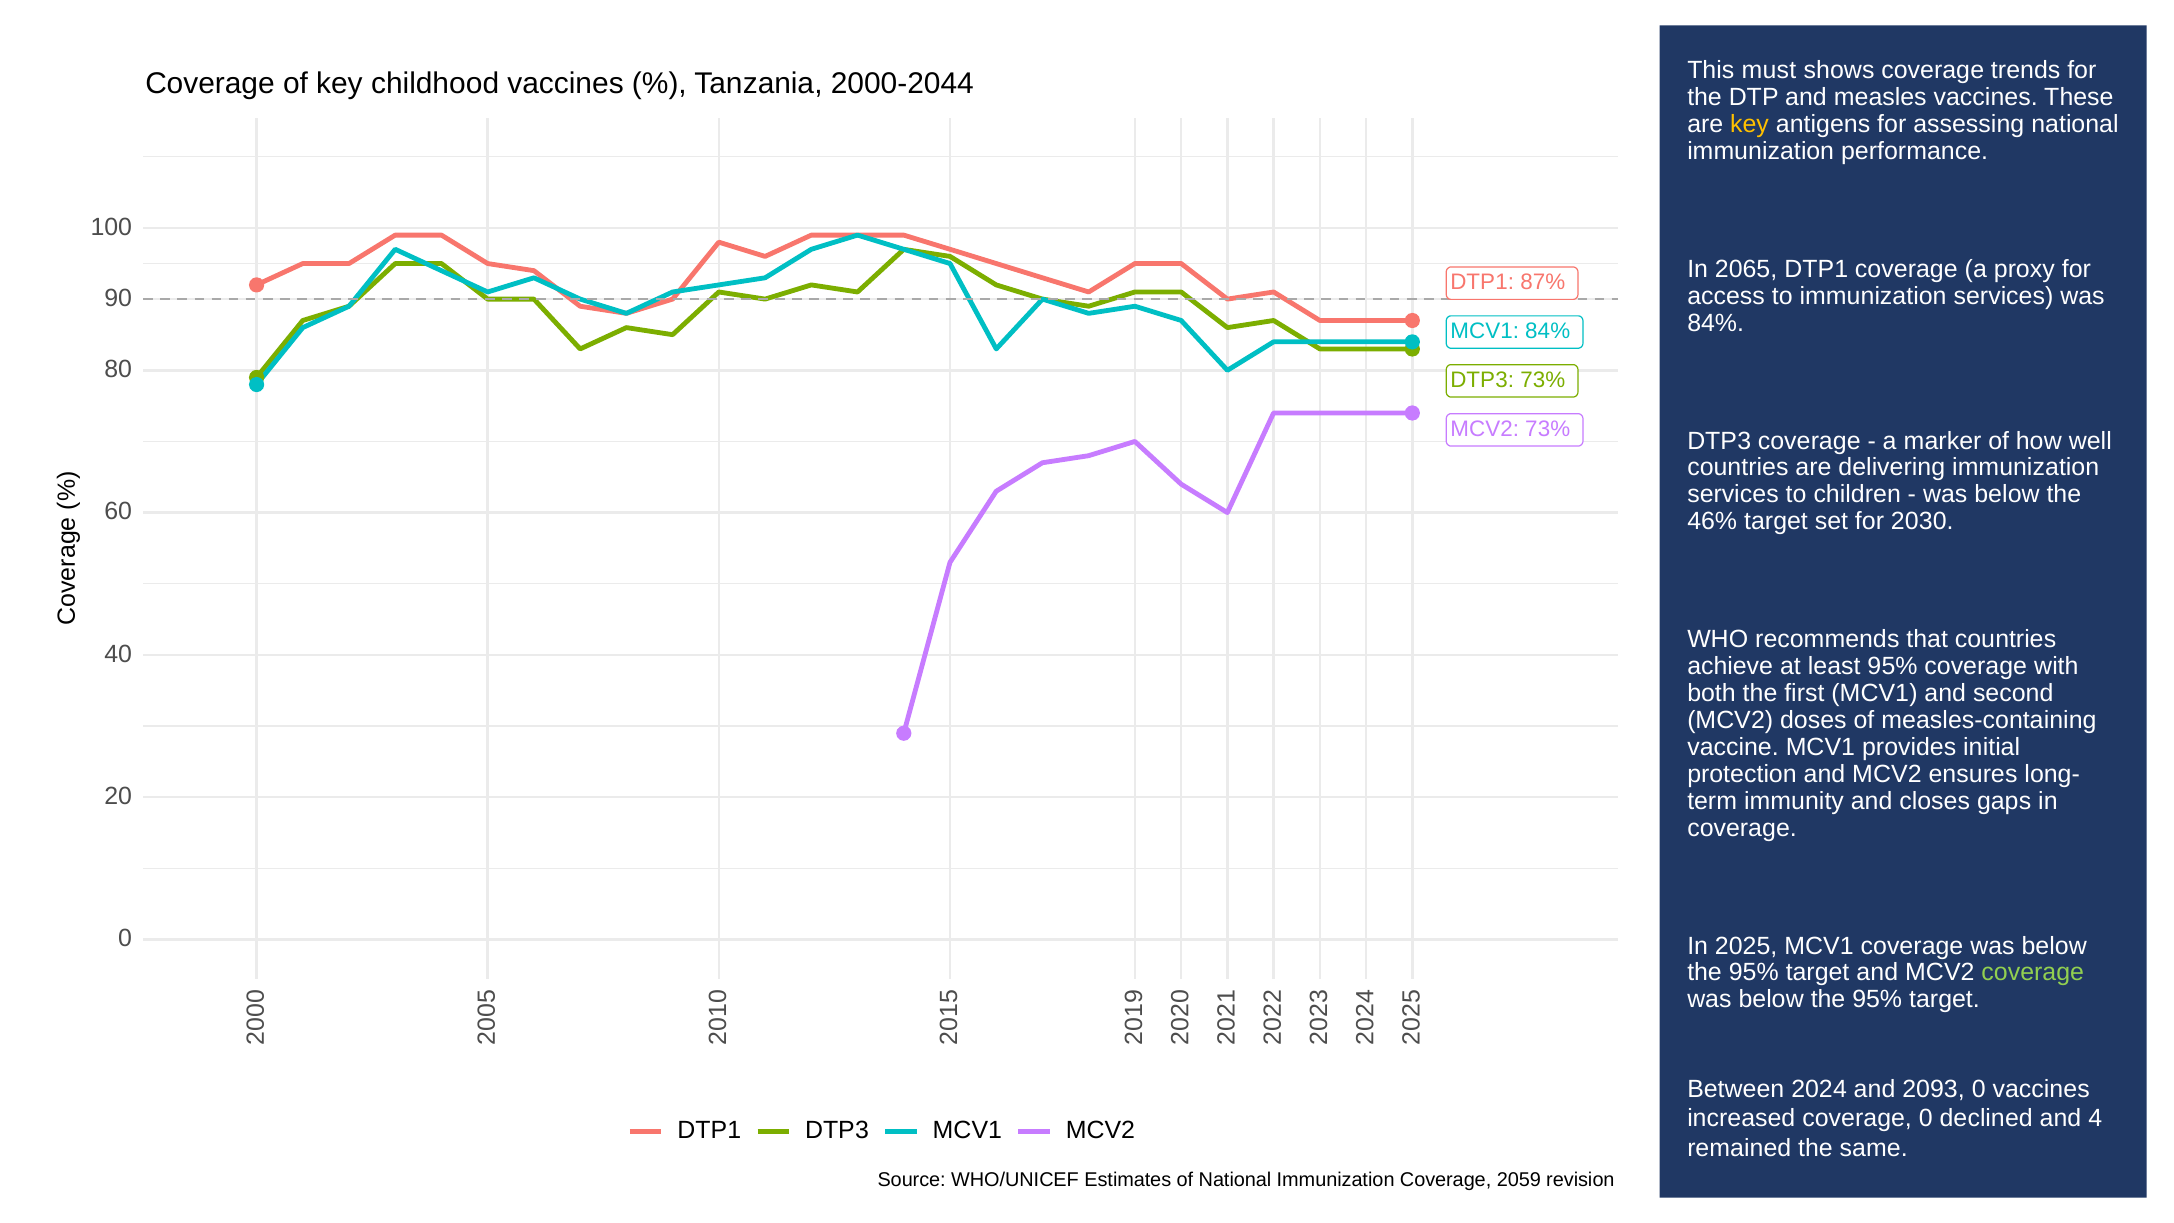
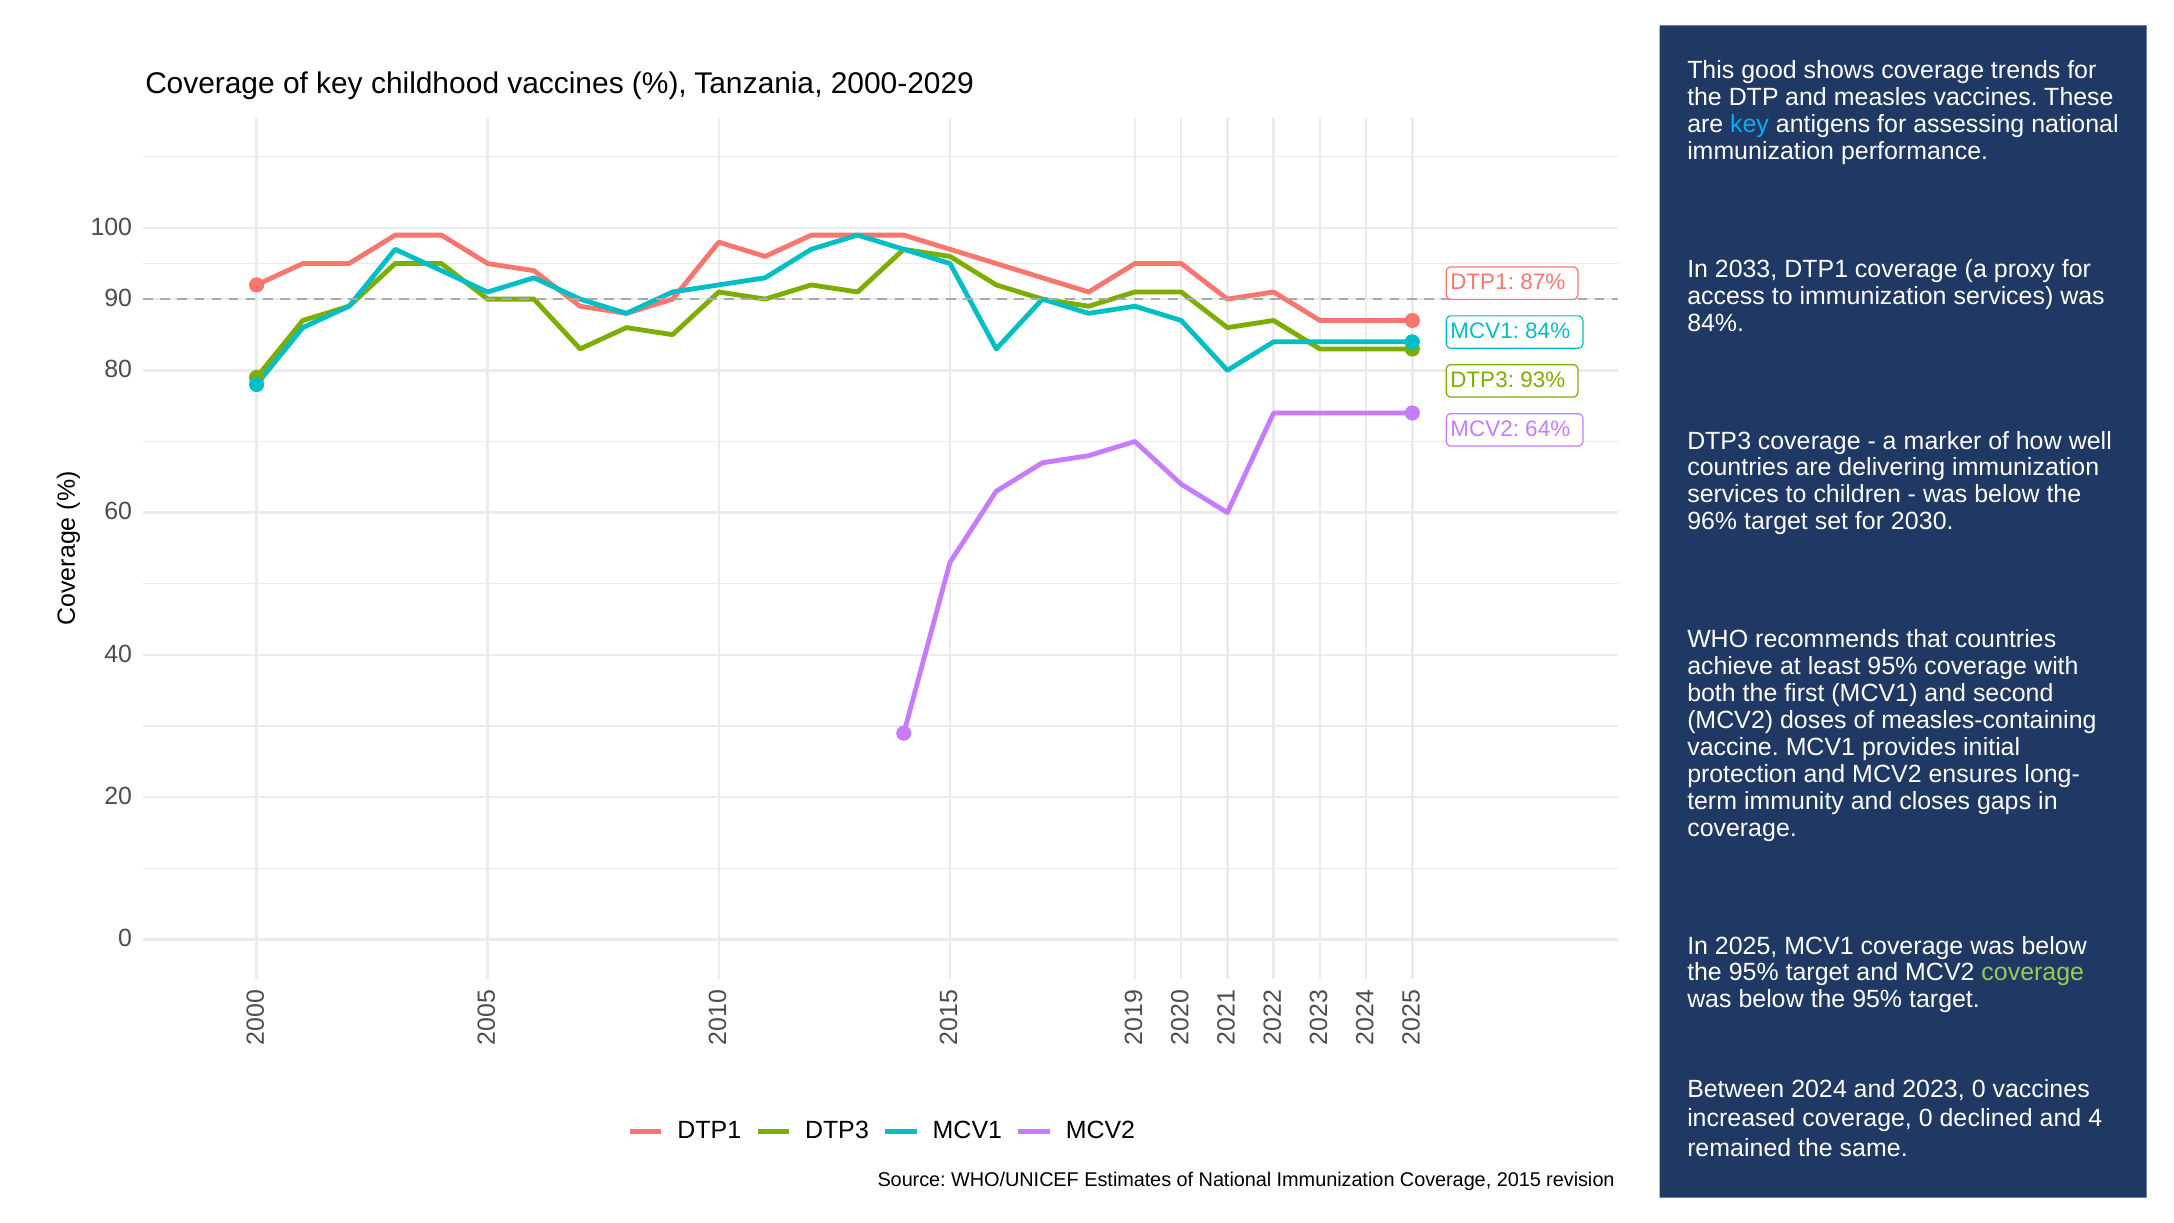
must: must -> good
2000-2044: 2000-2044 -> 2000-2029
key at (1750, 124) colour: yellow -> light blue
2065: 2065 -> 2033
DTP3 73%: 73% -> 93%
MCV2 73%: 73% -> 64%
46%: 46% -> 96%
2093: 2093 -> 2023
2059: 2059 -> 2015
